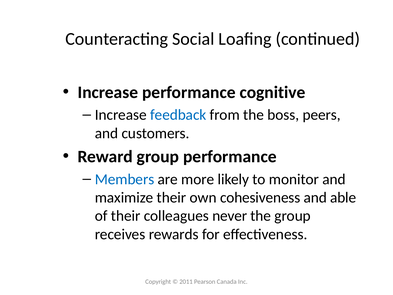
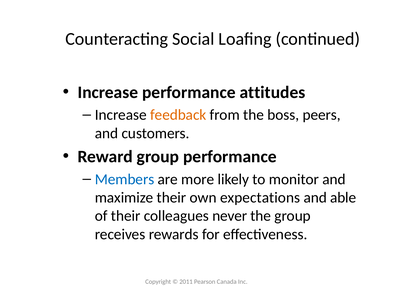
cognitive: cognitive -> attitudes
feedback colour: blue -> orange
cohesiveness: cohesiveness -> expectations
